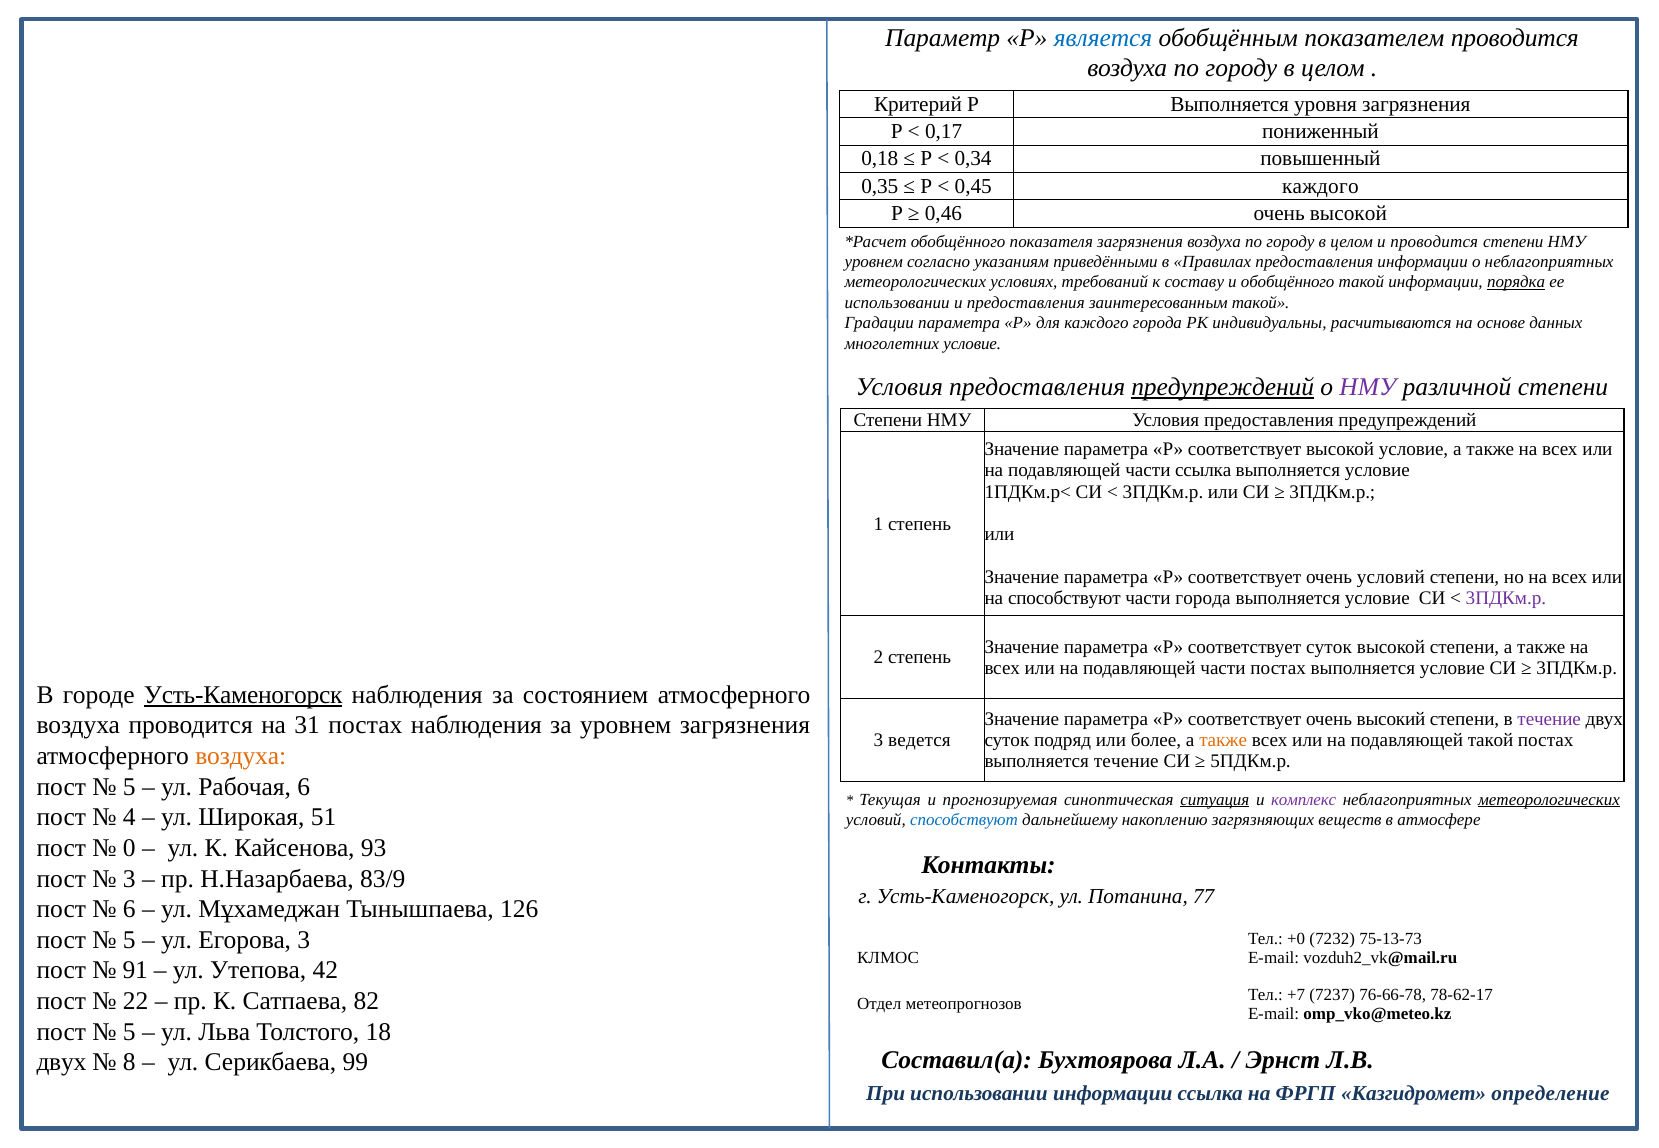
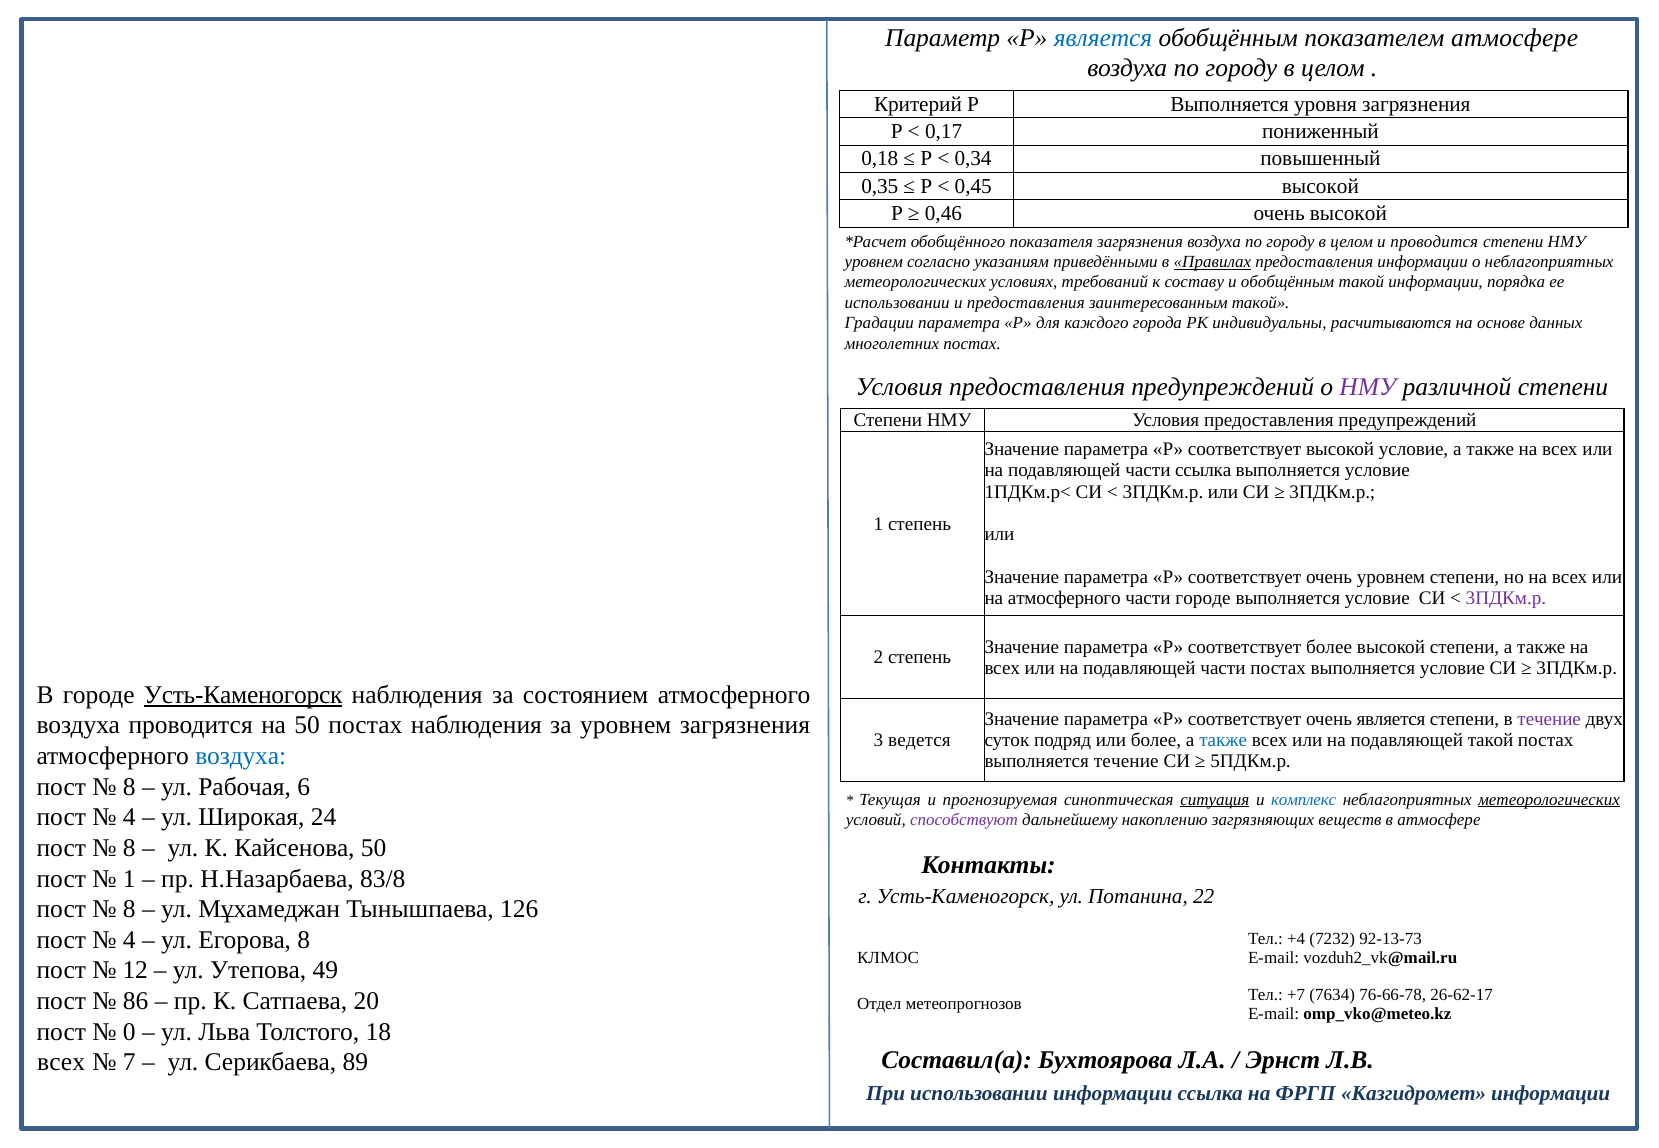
показателем проводится: проводится -> атмосфере
0,45 каждого: каждого -> высокой
Правилах underline: none -> present
и обобщённого: обобщённого -> обобщённым
порядка underline: present -> none
многолетних условие: условие -> постах
предупреждений at (1223, 387) underline: present -> none
очень условий: условий -> уровнем
на способствуют: способствуют -> атмосферного
части города: города -> городе
соответствует суток: суток -> более
очень высокий: высокий -> является
на 31: 31 -> 50
также at (1223, 741) colour: orange -> blue
воздуха at (241, 757) colour: orange -> blue
5 at (129, 787): 5 -> 8
комплекс colour: purple -> blue
51: 51 -> 24
способствуют at (964, 820) colour: blue -> purple
0 at (129, 848): 0 -> 8
Кайсенова 93: 93 -> 50
3 at (129, 879): 3 -> 1
83/9: 83/9 -> 83/8
77: 77 -> 22
6 at (129, 910): 6 -> 8
5 at (129, 940): 5 -> 4
Егорова 3: 3 -> 8
+0: +0 -> +4
75-13-73: 75-13-73 -> 92-13-73
91: 91 -> 12
42: 42 -> 49
7237: 7237 -> 7634
78-62-17: 78-62-17 -> 26-62-17
22: 22 -> 86
82: 82 -> 20
5 at (129, 1032): 5 -> 0
двух at (61, 1063): двух -> всех
8: 8 -> 7
99: 99 -> 89
Казгидромет определение: определение -> информации
